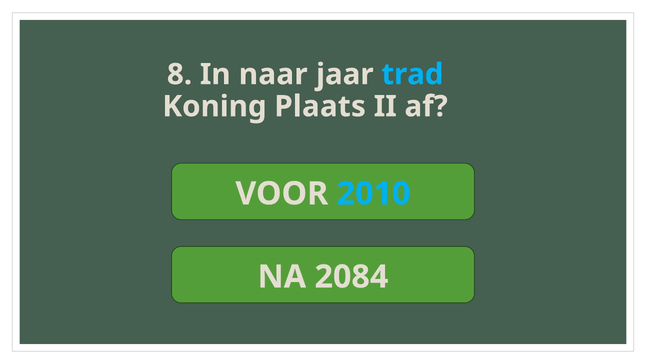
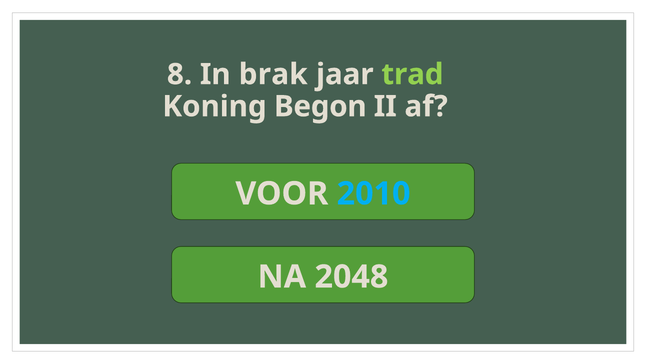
naar: naar -> brak
trad colour: light blue -> light green
Plaats: Plaats -> Begon
2084: 2084 -> 2048
